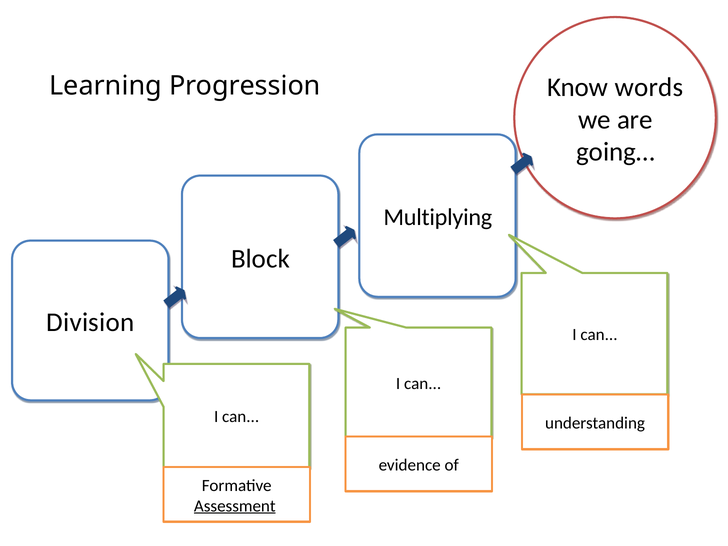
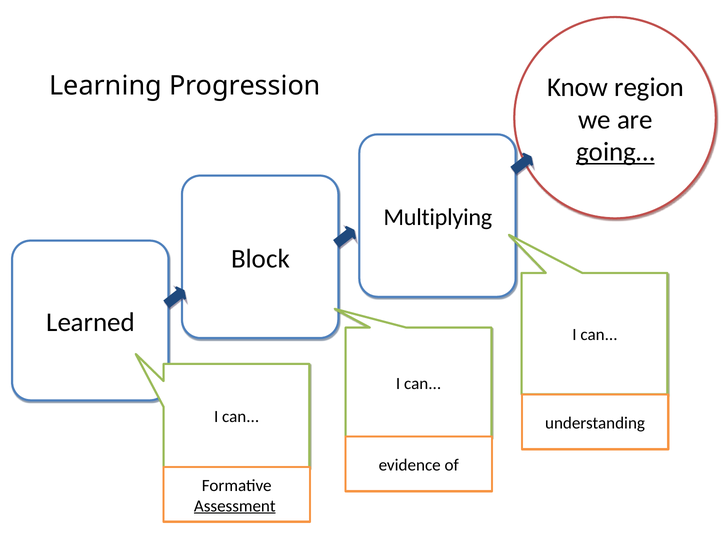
words: words -> region
going… underline: none -> present
Division: Division -> Learned
